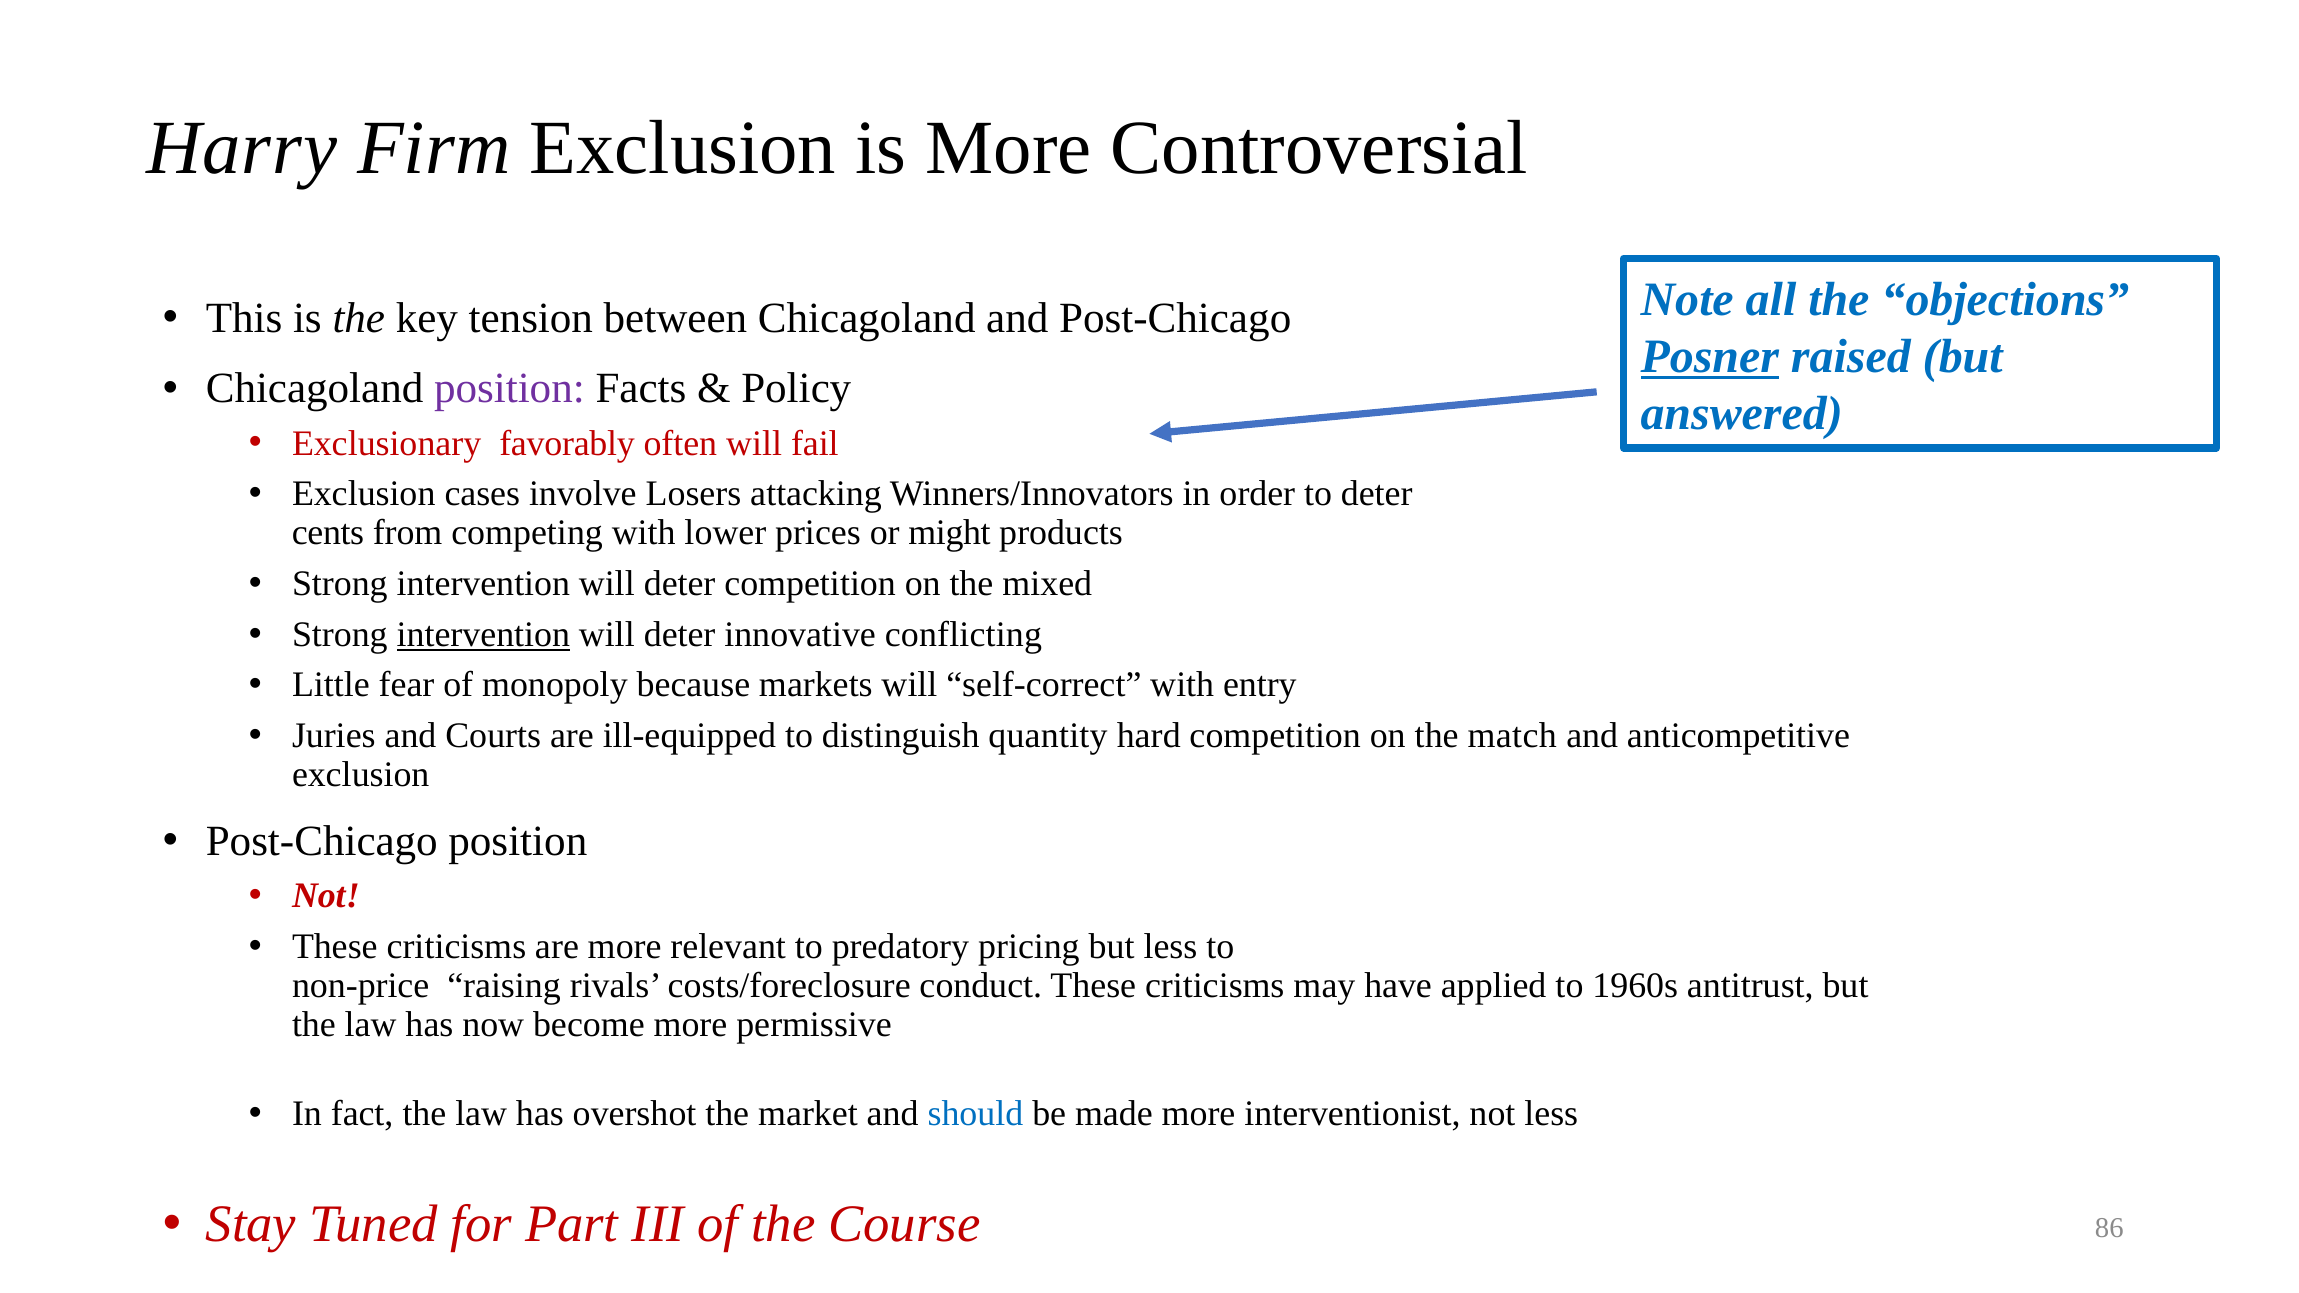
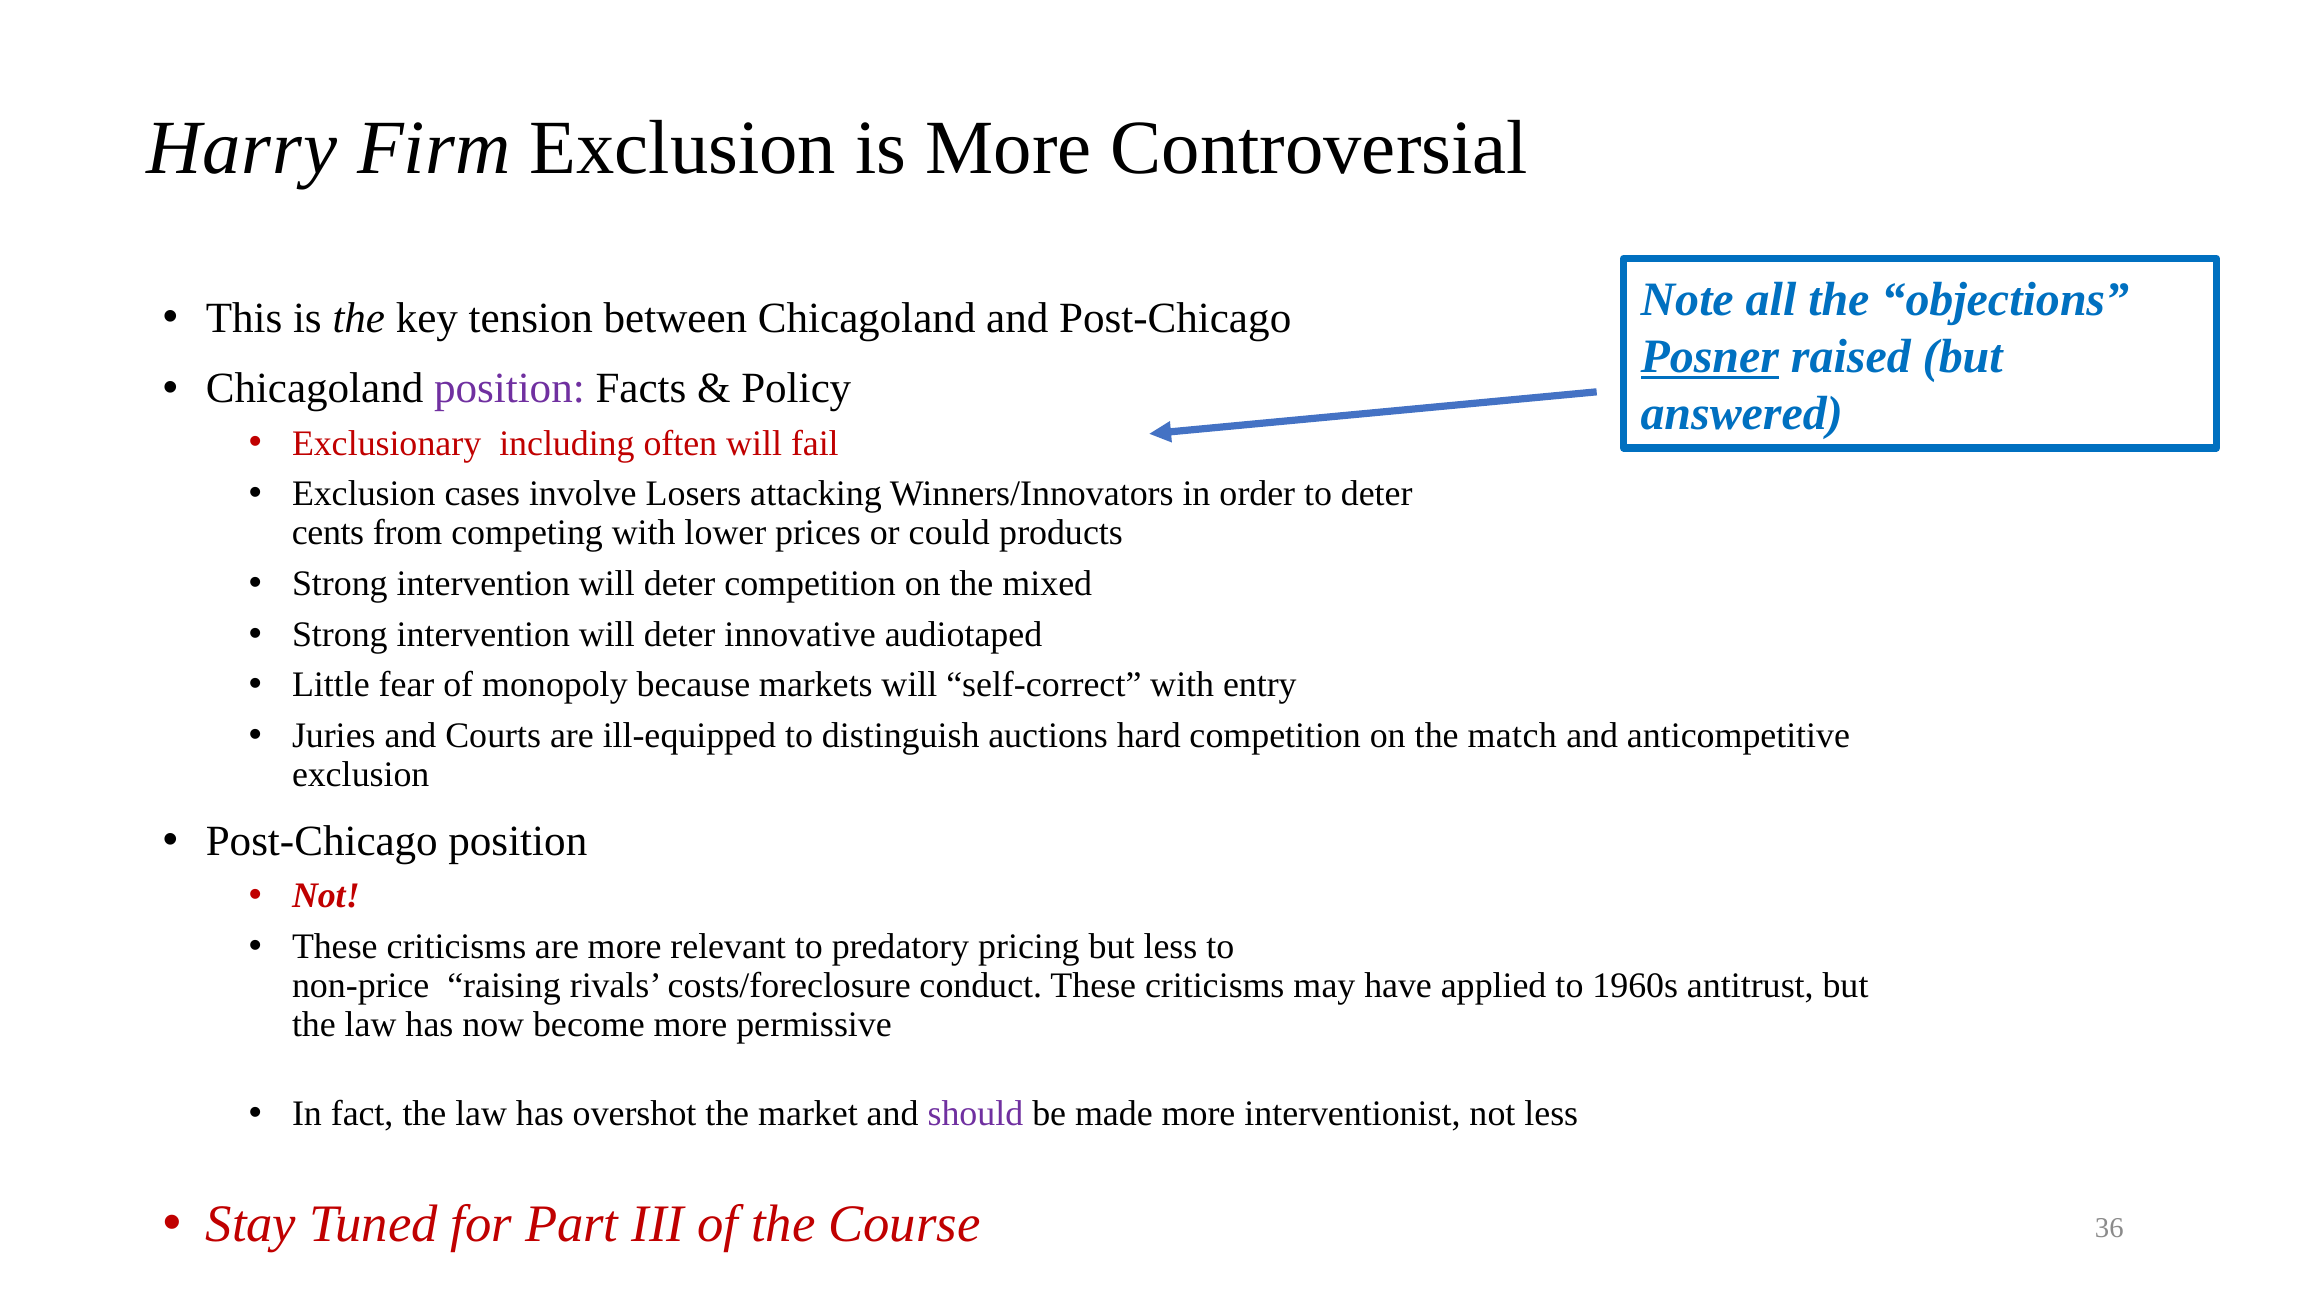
favorably: favorably -> including
might: might -> could
intervention at (483, 634) underline: present -> none
conflicting: conflicting -> audiotaped
quantity: quantity -> auctions
should colour: blue -> purple
86: 86 -> 36
